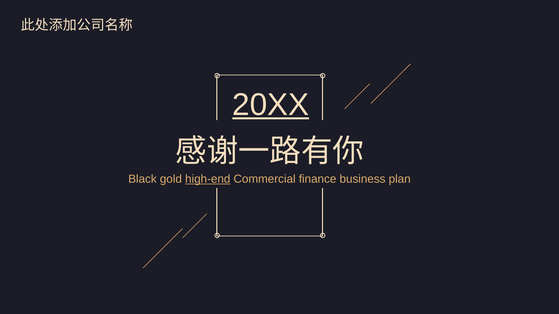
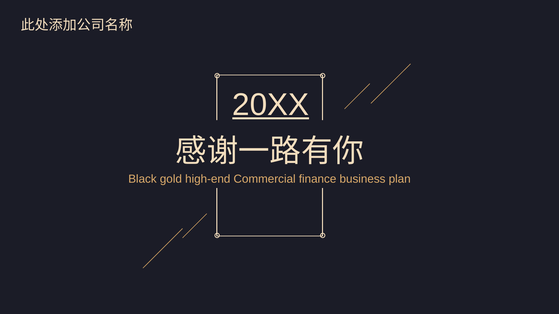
high-end underline: present -> none
